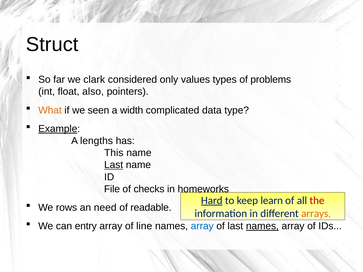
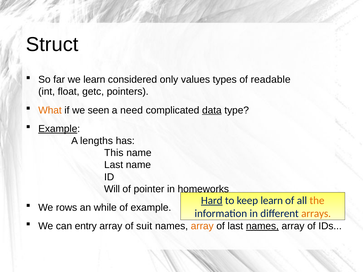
we clark: clark -> learn
problems: problems -> readable
also: also -> getc
width: width -> need
data underline: none -> present
Last at (114, 165) underline: present -> none
File: File -> Will
checks: checks -> pointer
the colour: red -> orange
need: need -> while
of readable: readable -> example
line: line -> suit
array at (202, 226) colour: blue -> orange
